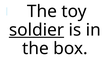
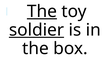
The at (42, 11) underline: none -> present
